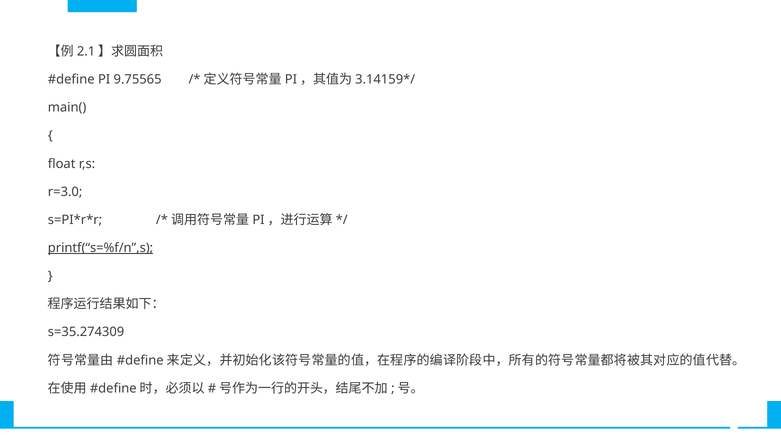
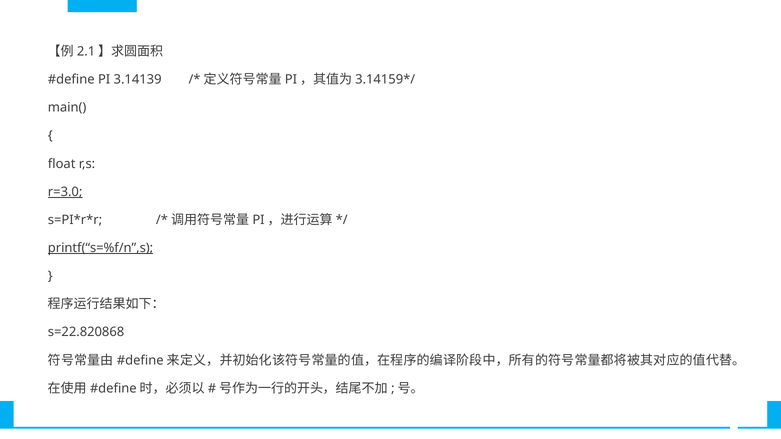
9.75565: 9.75565 -> 3.14139
r=3.0 underline: none -> present
s=35.274309: s=35.274309 -> s=22.820868
